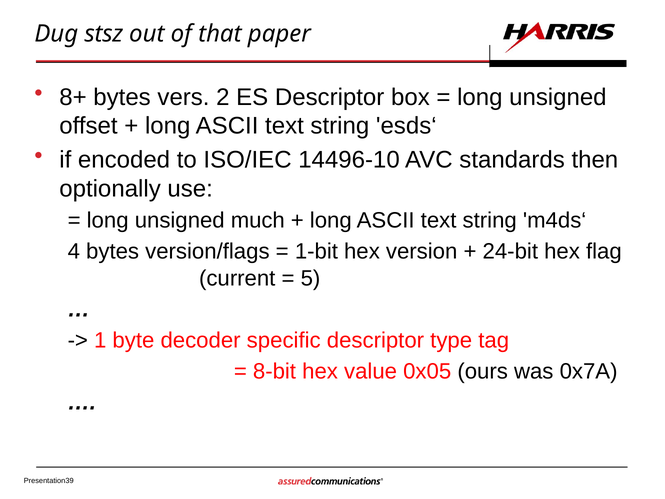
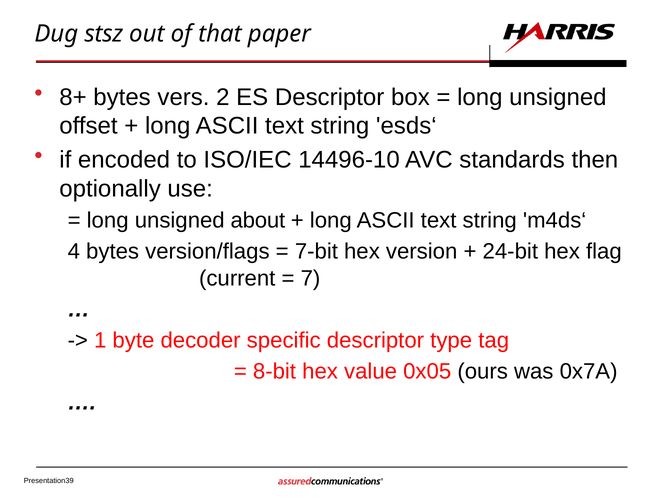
much: much -> about
1-bit: 1-bit -> 7-bit
5: 5 -> 7
